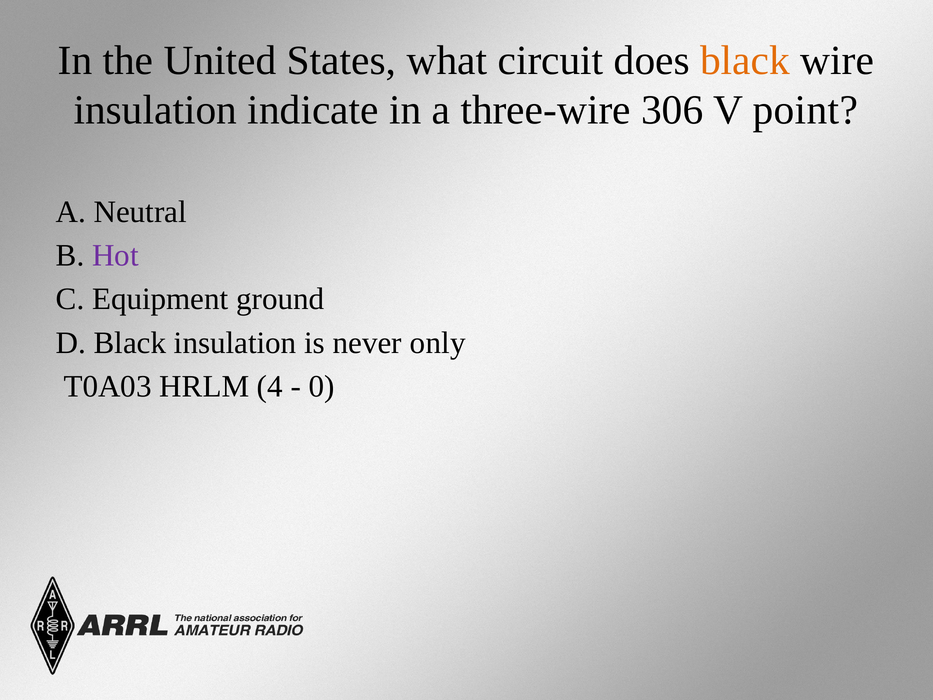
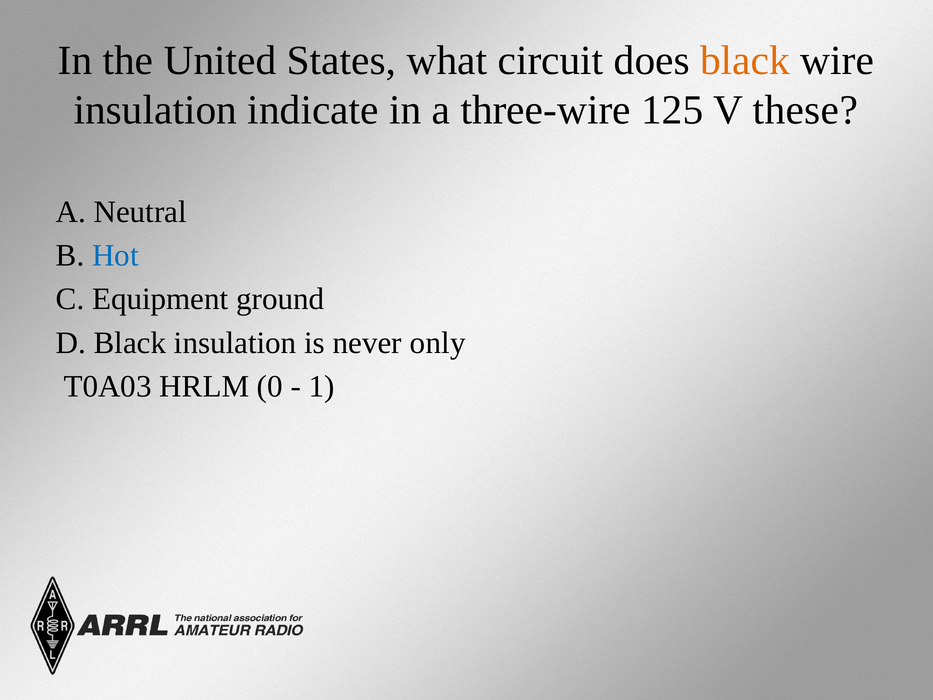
306: 306 -> 125
point: point -> these
Hot colour: purple -> blue
4: 4 -> 0
0: 0 -> 1
